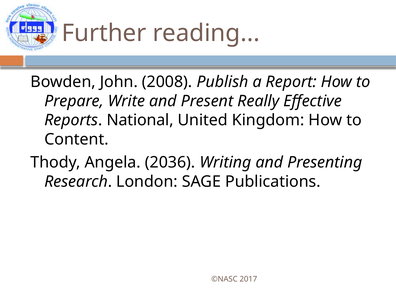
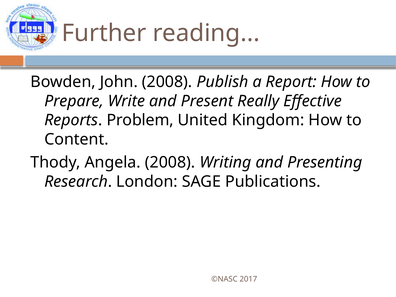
National: National -> Problem
Angela 2036: 2036 -> 2008
